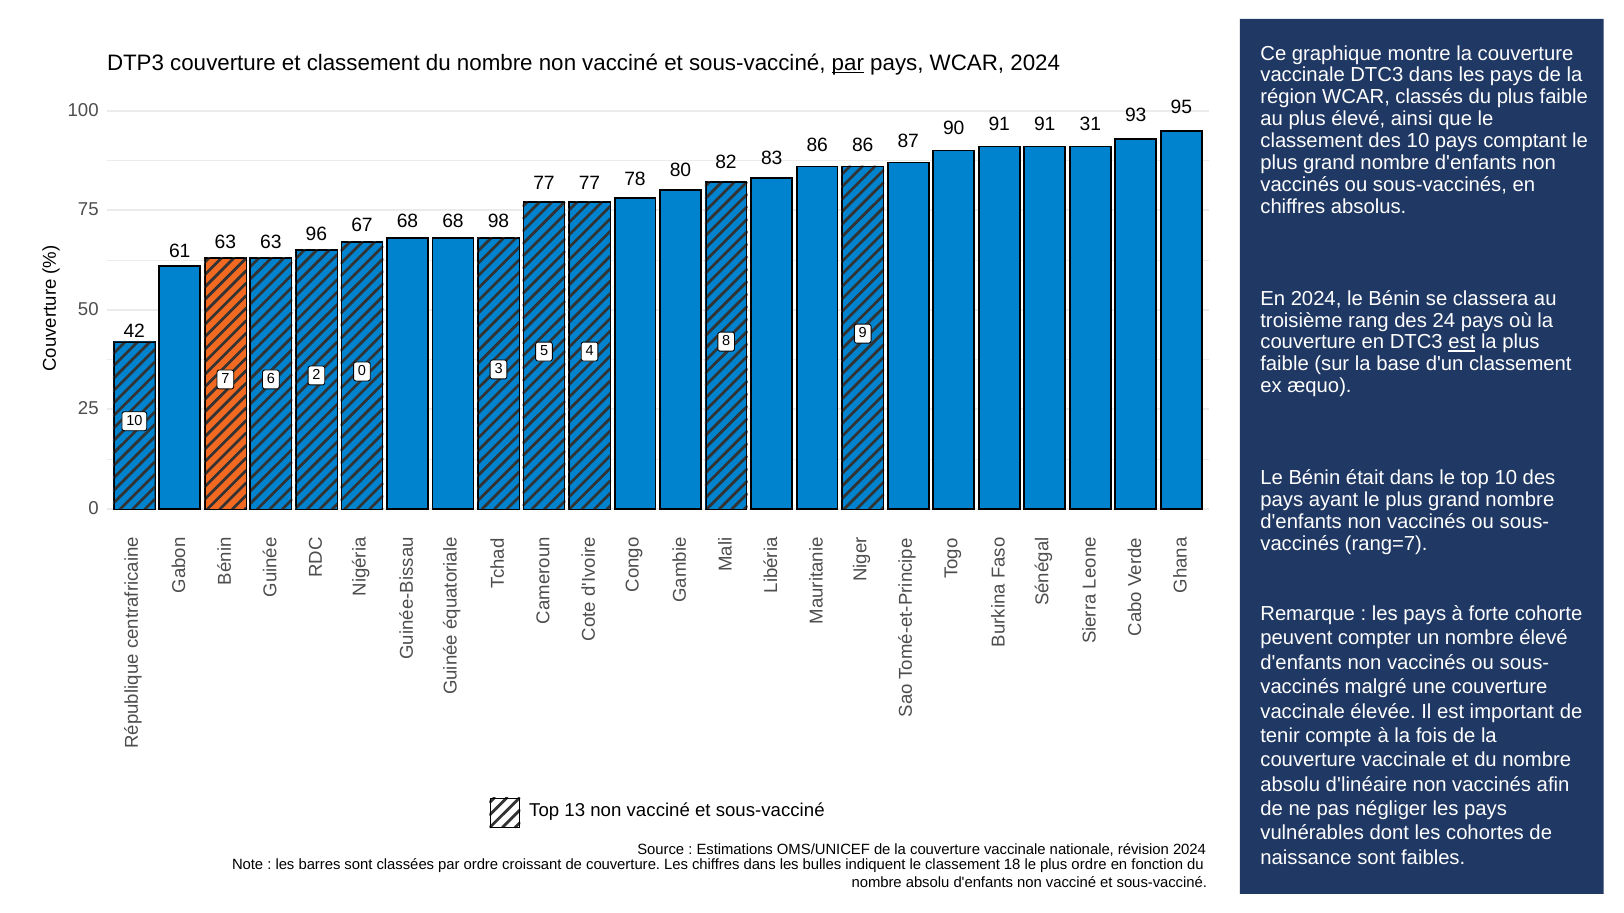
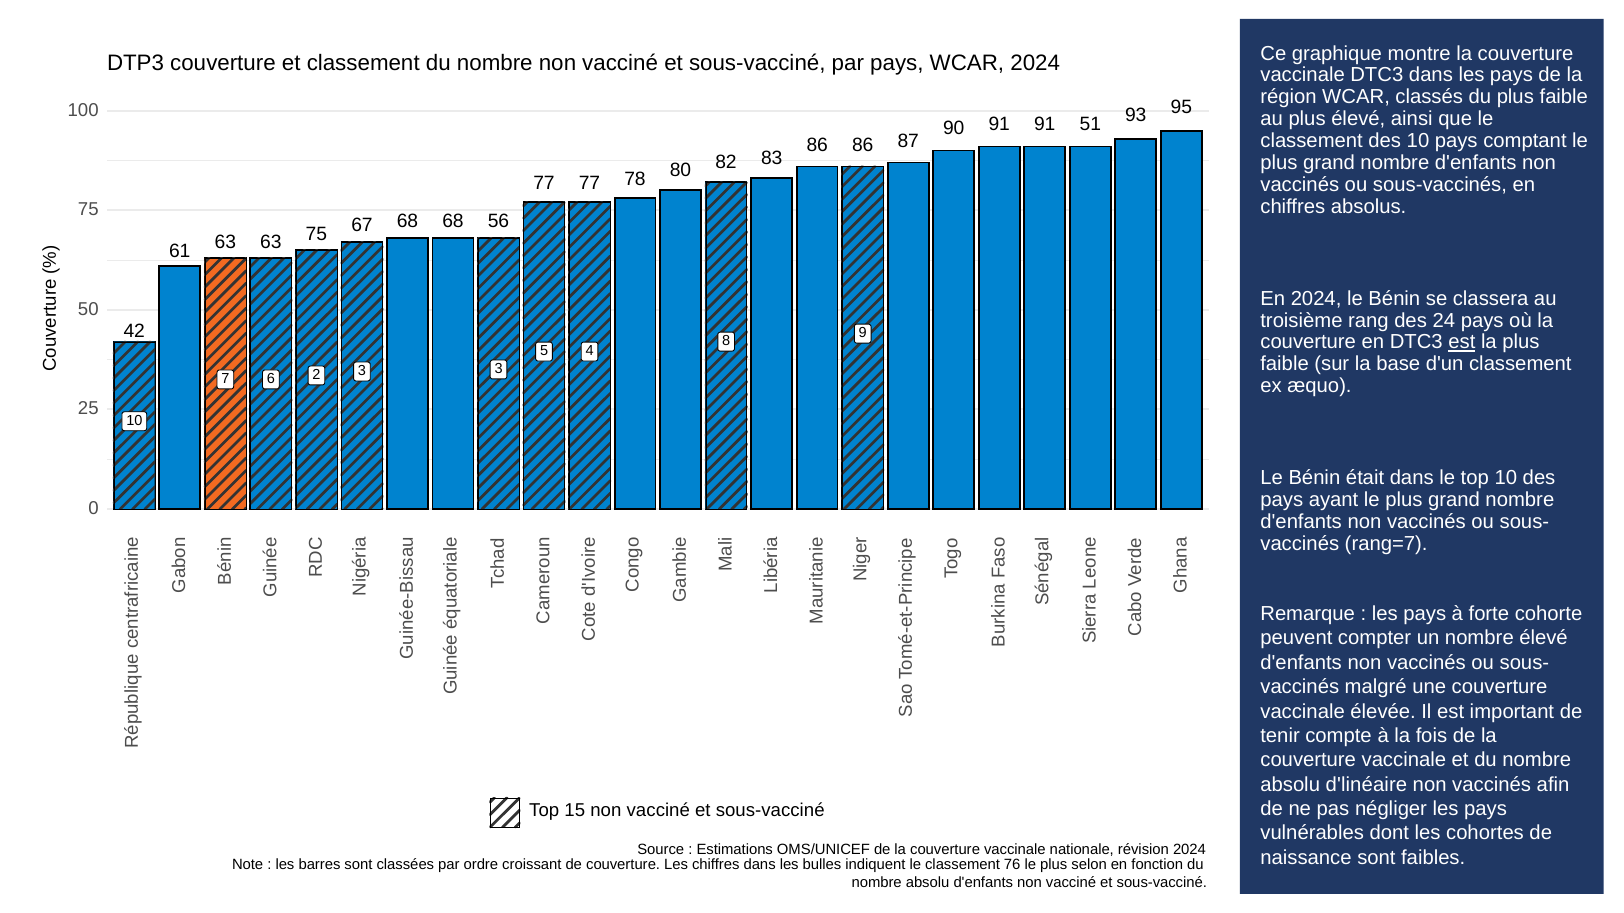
par at (848, 63) underline: present -> none
31: 31 -> 51
63 96: 96 -> 75
98: 98 -> 56
2 0: 0 -> 3
13: 13 -> 15
18: 18 -> 76
plus ordre: ordre -> selon
